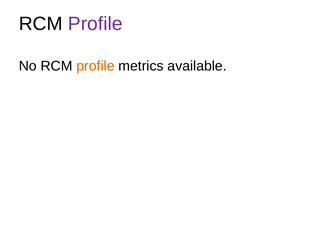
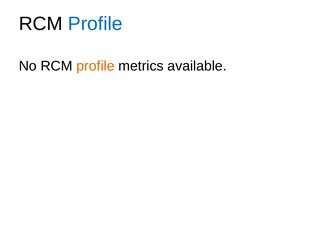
Profile at (95, 24) colour: purple -> blue
